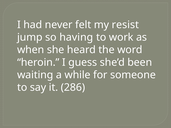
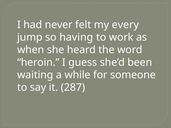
resist: resist -> every
286: 286 -> 287
